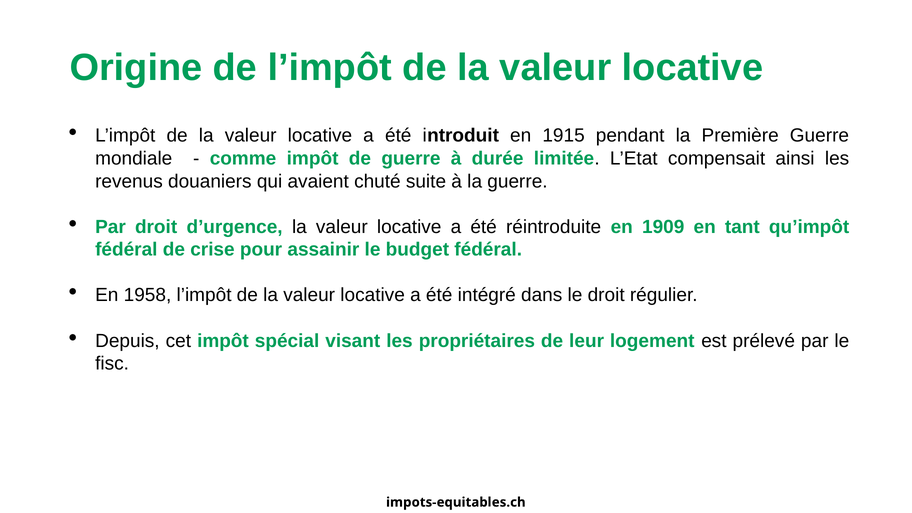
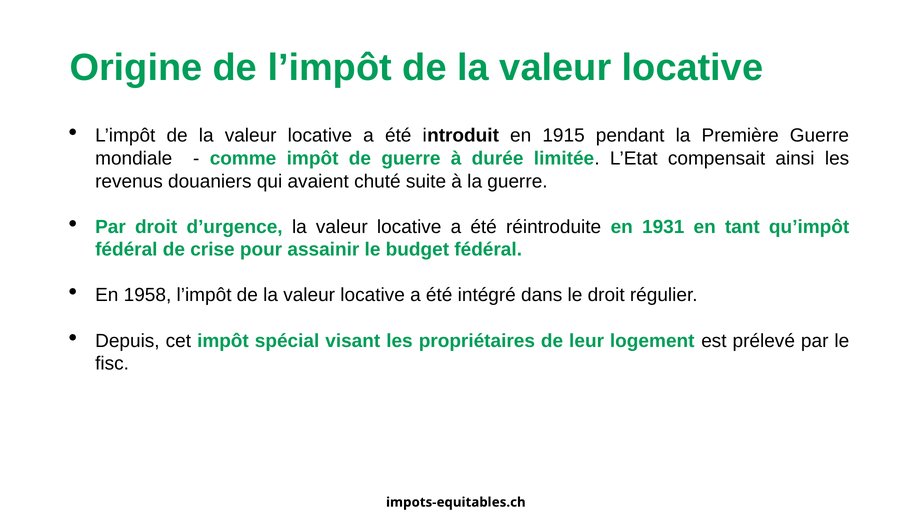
1909: 1909 -> 1931
